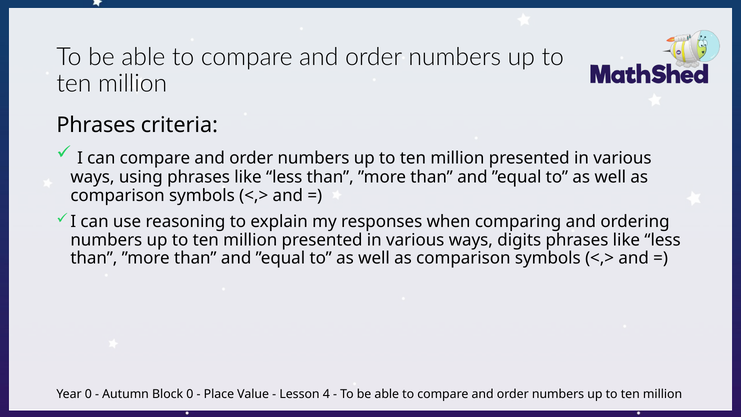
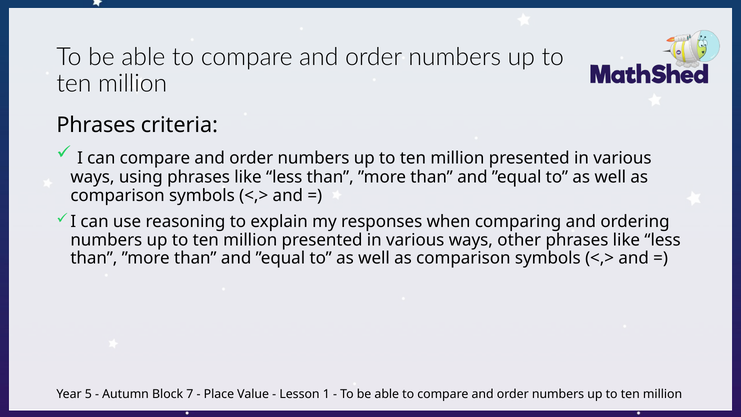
digits: digits -> other
Year 0: 0 -> 5
Block 0: 0 -> 7
4: 4 -> 1
